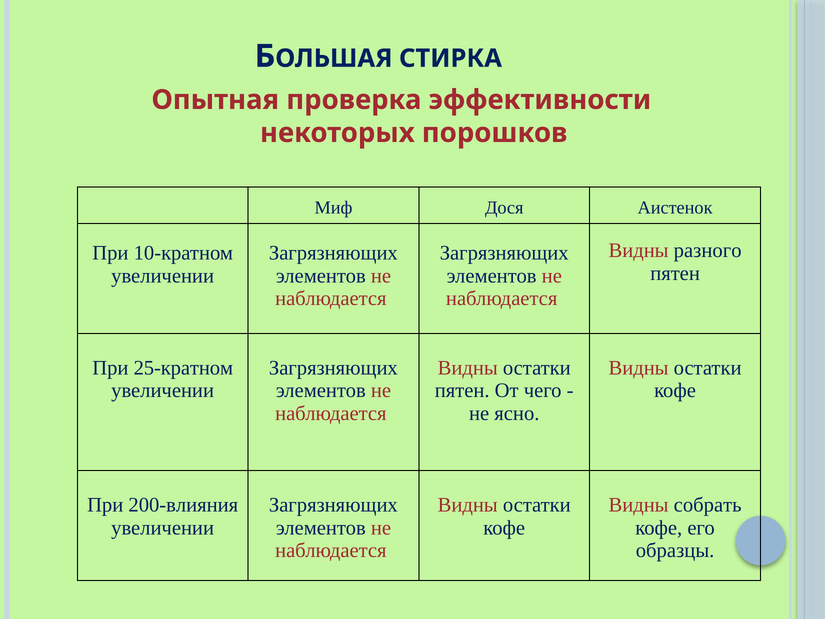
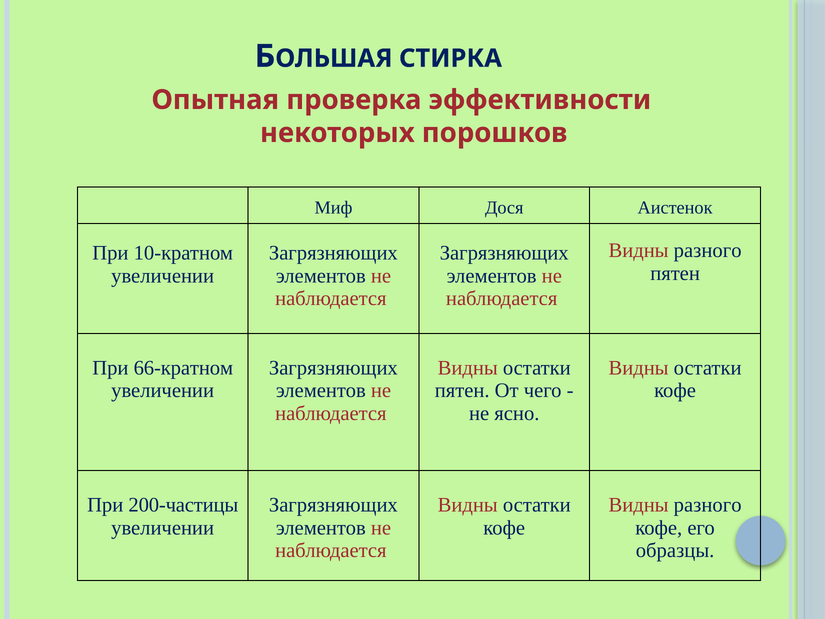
25-кратном: 25-кратном -> 66-кратном
200-влияния: 200-влияния -> 200-частицы
собрать at (708, 505): собрать -> разного
